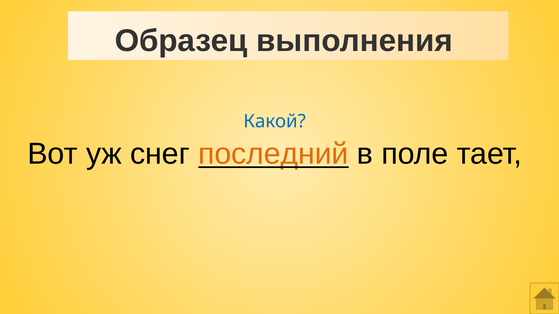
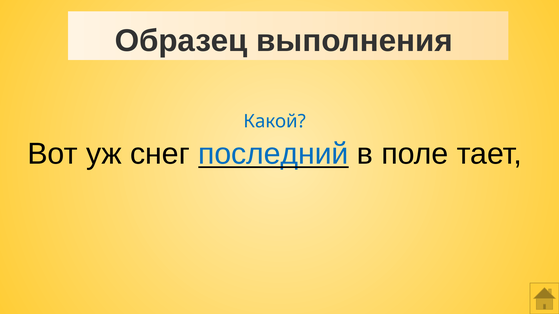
последний colour: orange -> blue
